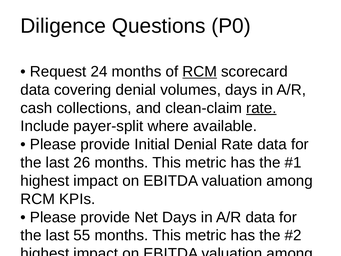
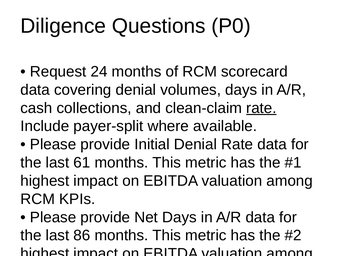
RCM at (200, 72) underline: present -> none
26: 26 -> 61
55: 55 -> 86
